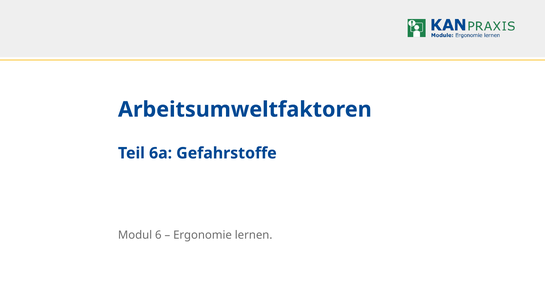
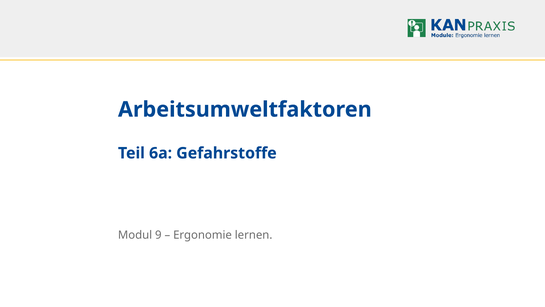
6: 6 -> 9
